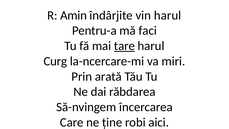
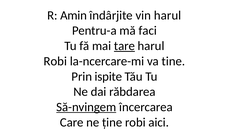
Curg at (55, 61): Curg -> Robi
miri: miri -> tine
arată: arată -> ispite
Să-nvingem underline: none -> present
